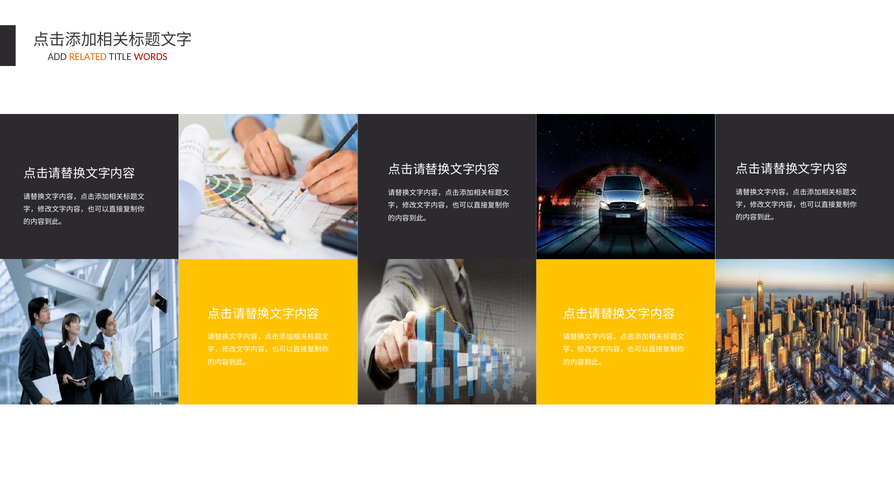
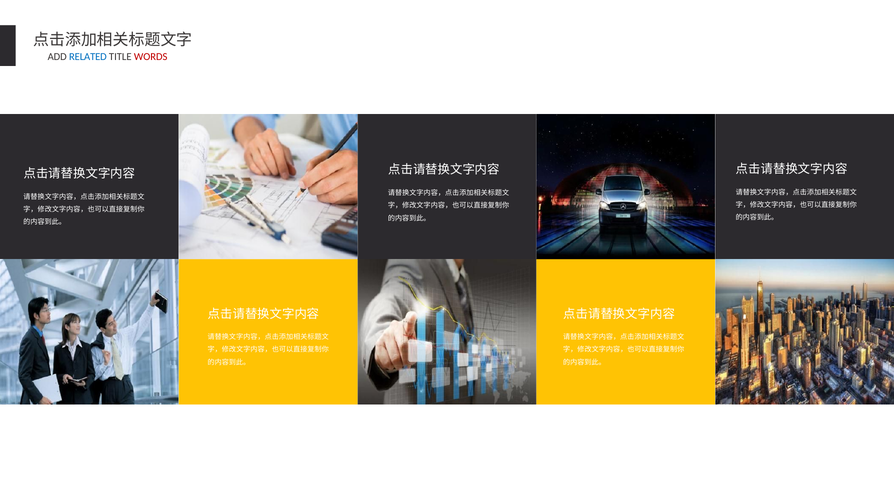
RELATED colour: orange -> blue
